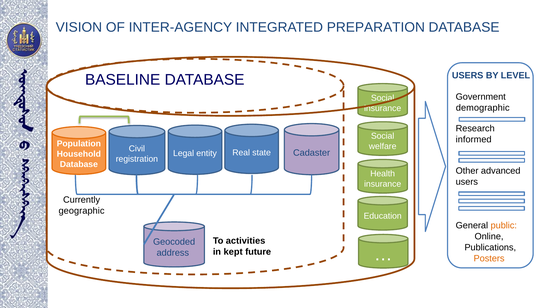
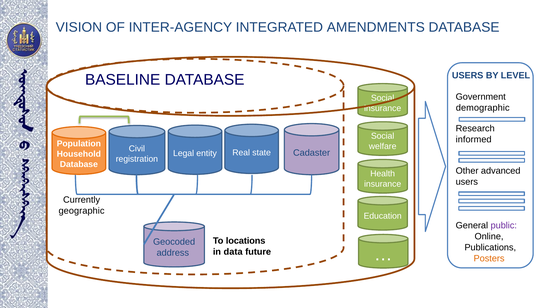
PREPARATION: PREPARATION -> AMENDMENTS
public colour: orange -> purple
activities: activities -> locations
kept: kept -> data
